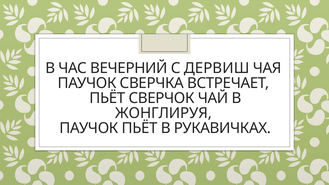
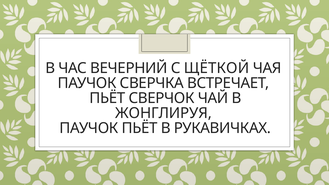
ДЕРВИШ: ДЕРВИШ -> ЩЁТКОЙ
